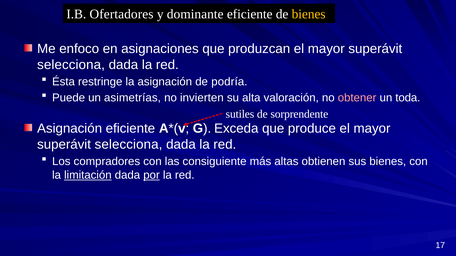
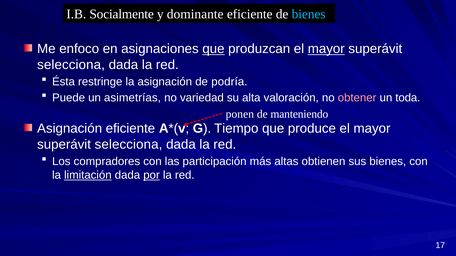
Ofertadores: Ofertadores -> Socialmente
bienes at (309, 14) colour: yellow -> light blue
que at (213, 49) underline: none -> present
mayor at (326, 49) underline: none -> present
invierten: invierten -> variedad
sutiles: sutiles -> ponen
sorprendente: sorprendente -> manteniendo
Exceda: Exceda -> Tiempo
consiguiente: consiguiente -> participación
